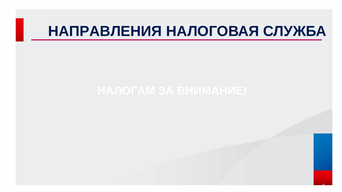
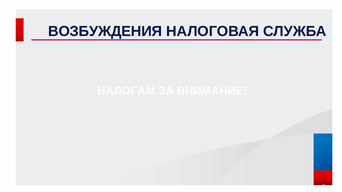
НАПРАВЛЕНИЯ: НАПРАВЛЕНИЯ -> ВОЗБУЖДЕНИЯ
